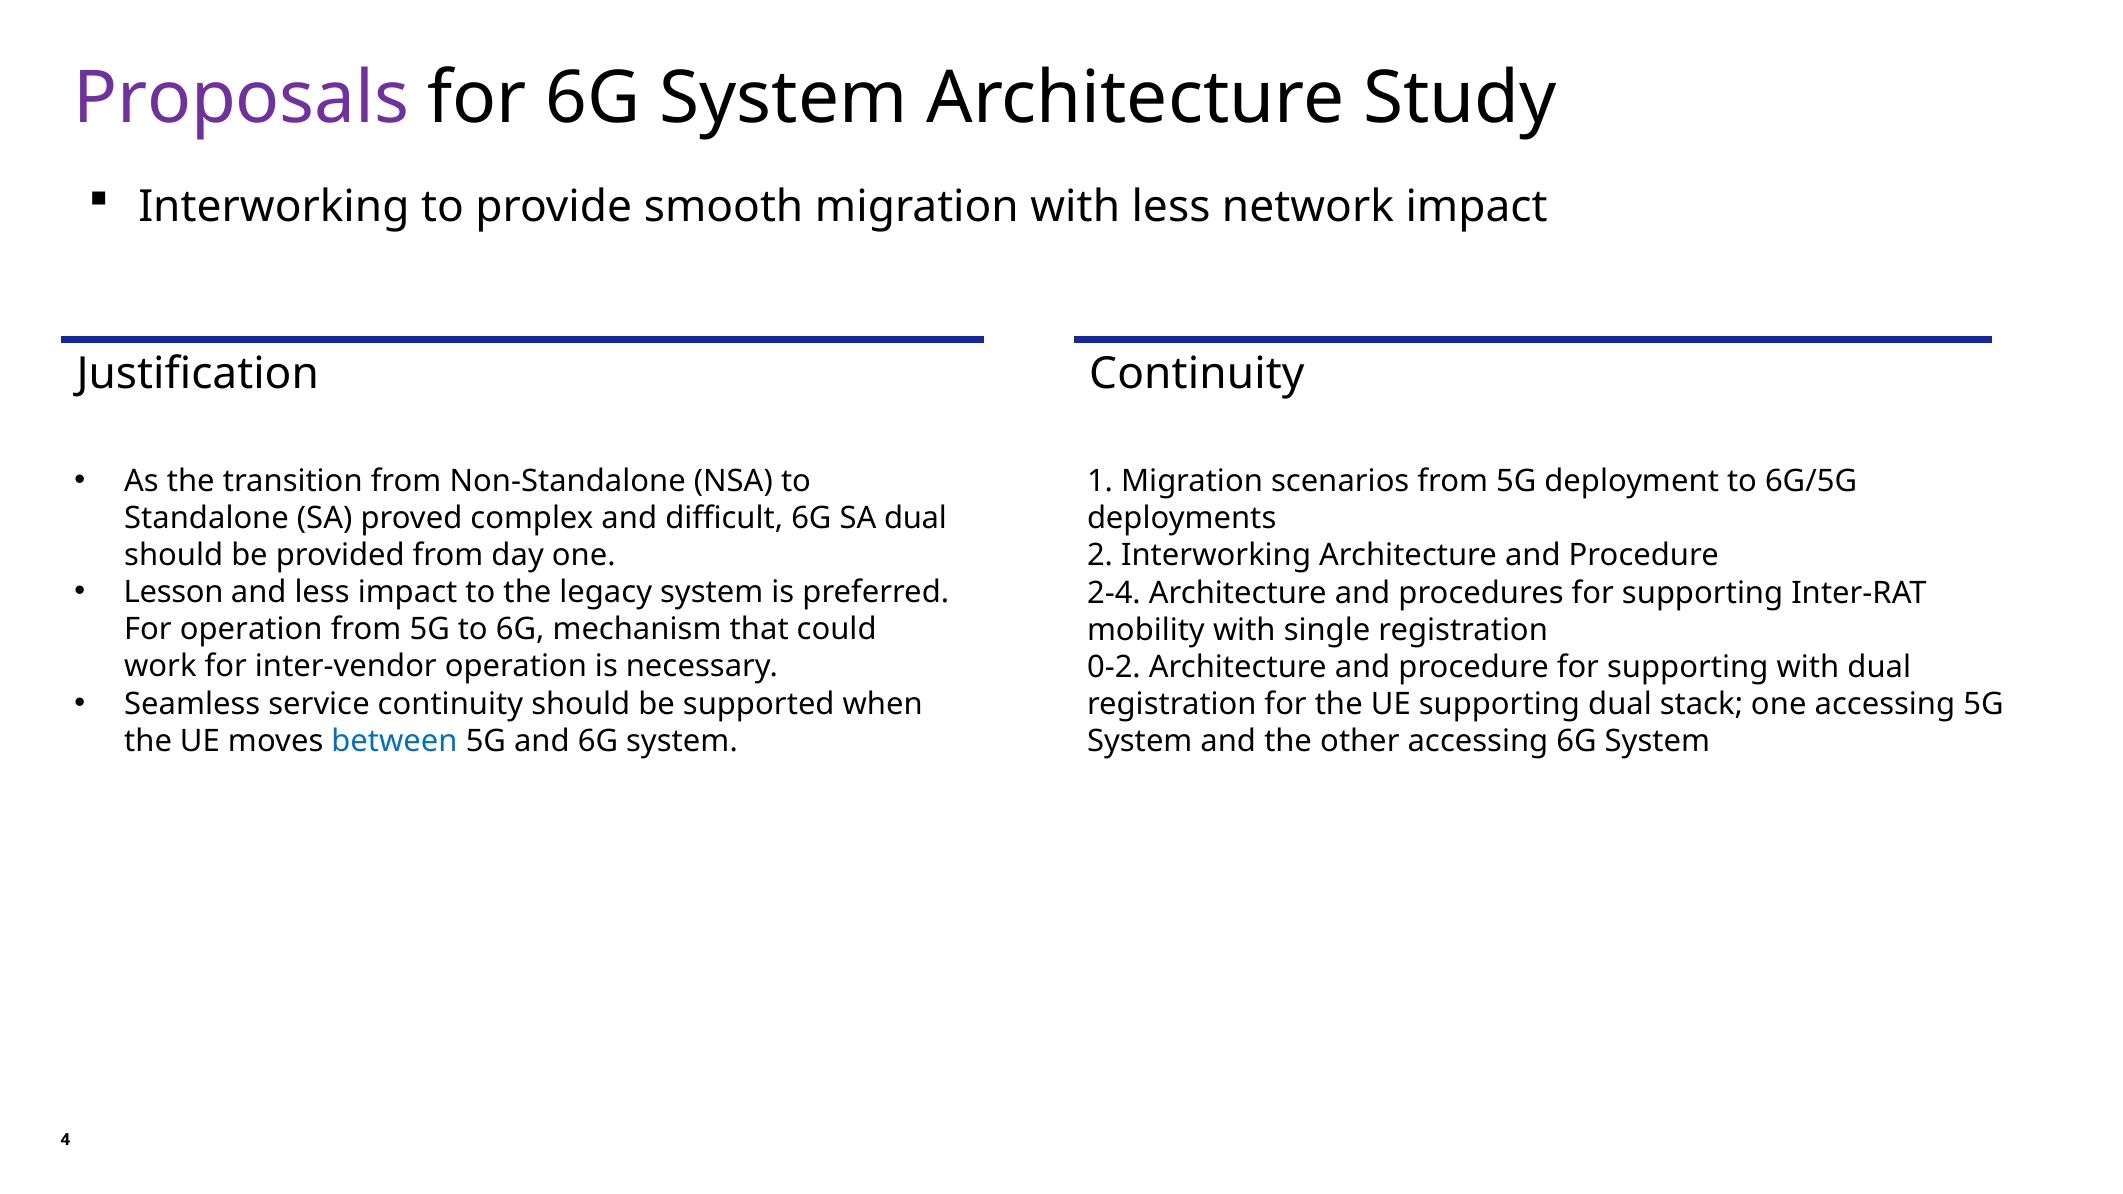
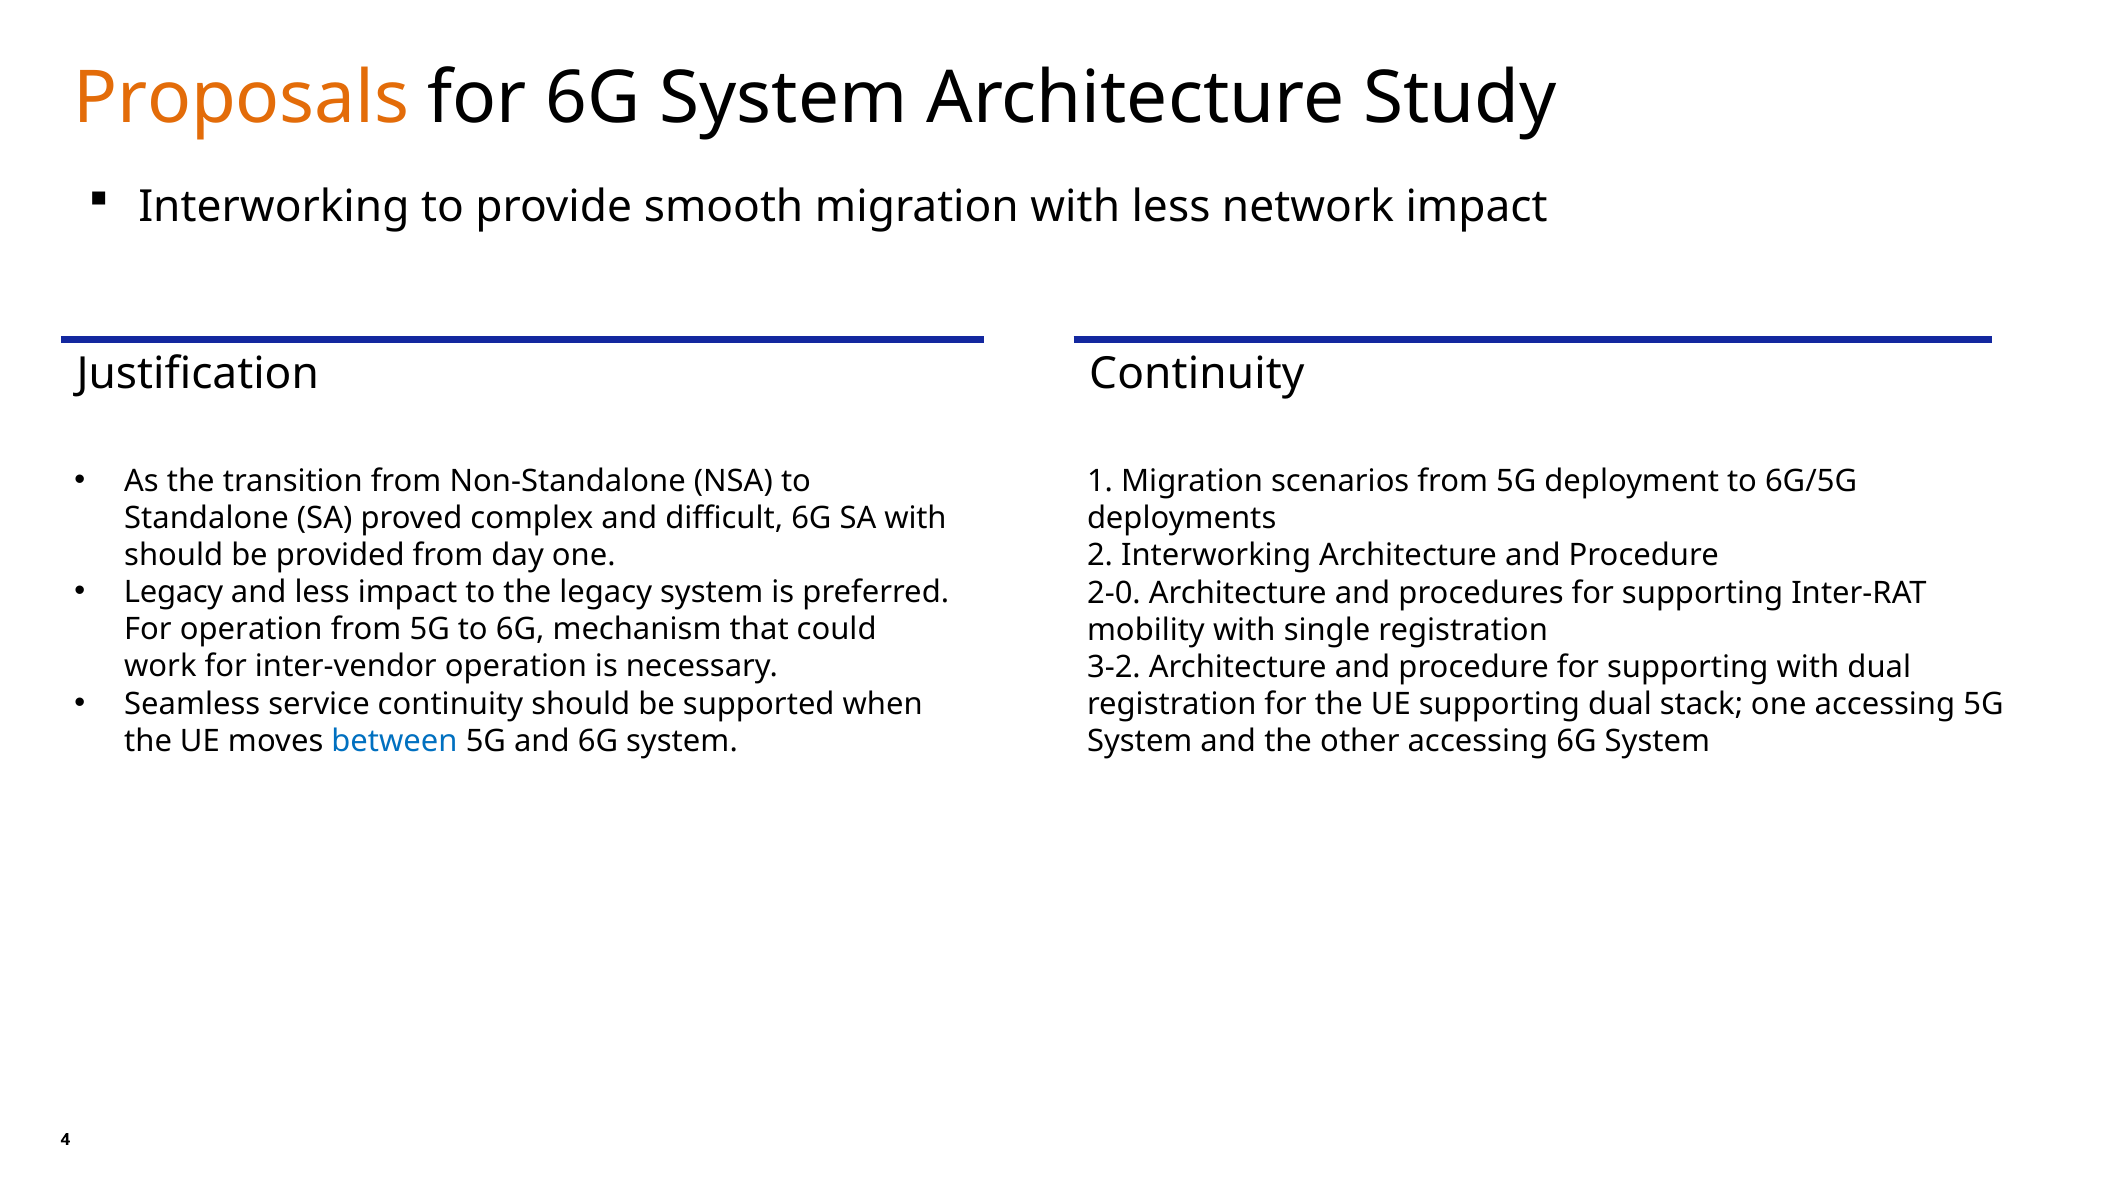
Proposals colour: purple -> orange
SA dual: dual -> with
Lesson at (174, 592): Lesson -> Legacy
2-4: 2-4 -> 2-0
0-2: 0-2 -> 3-2
